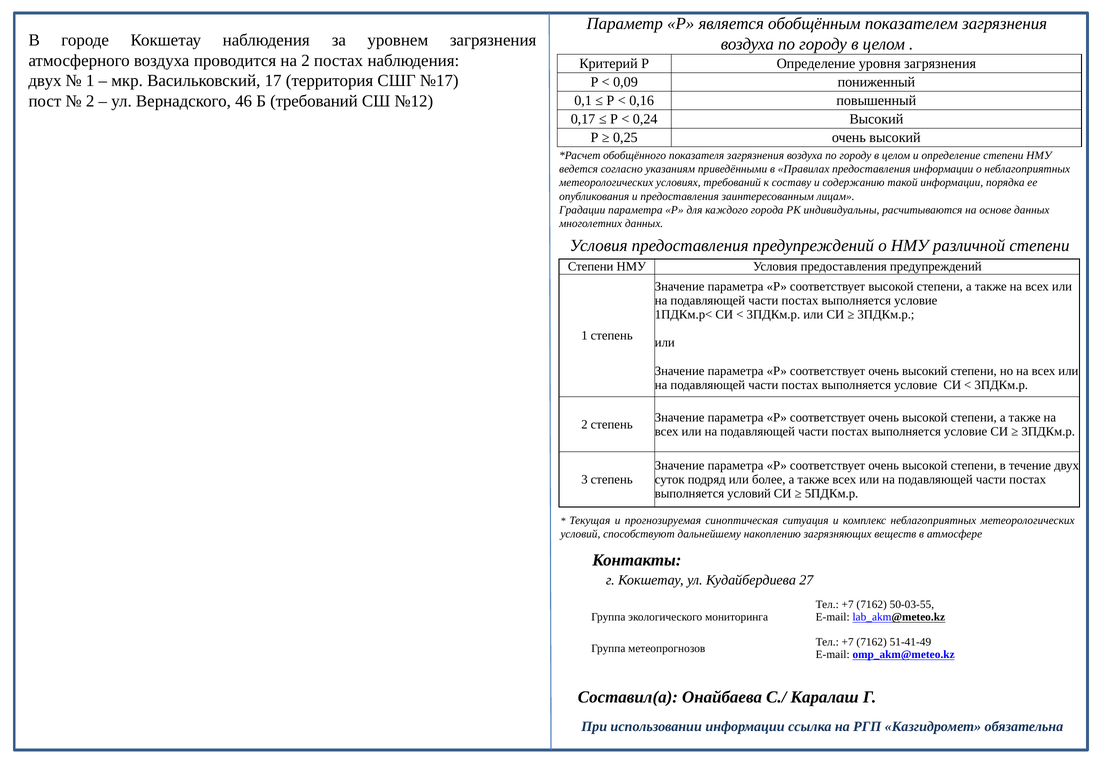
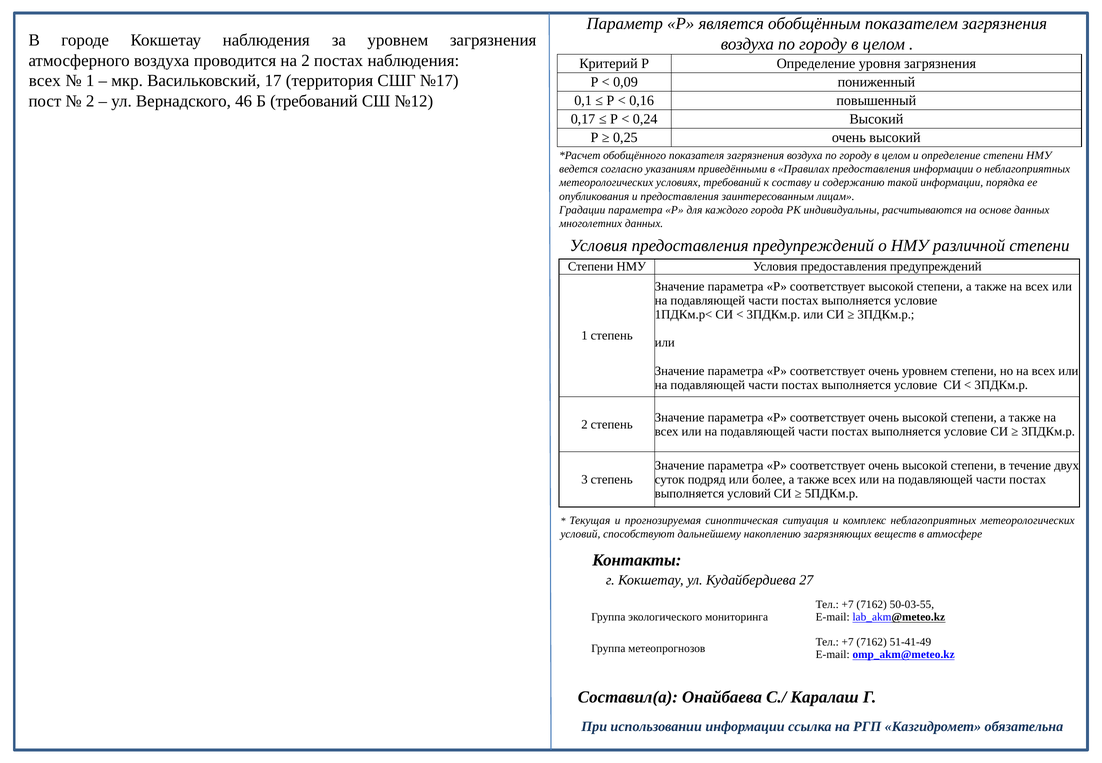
двух at (45, 81): двух -> всех
соответствует очень высокий: высокий -> уровнем
